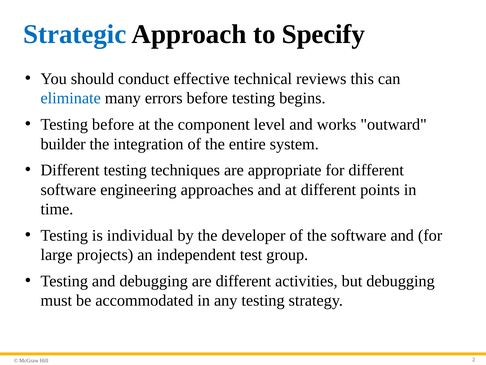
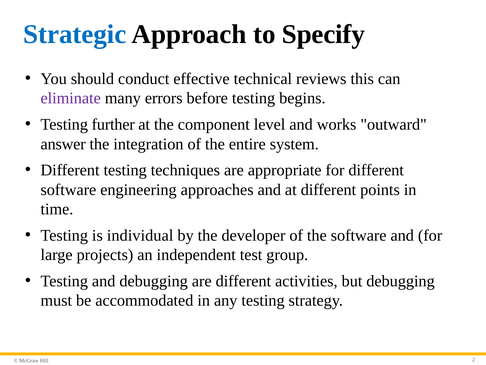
eliminate colour: blue -> purple
Testing before: before -> further
builder: builder -> answer
